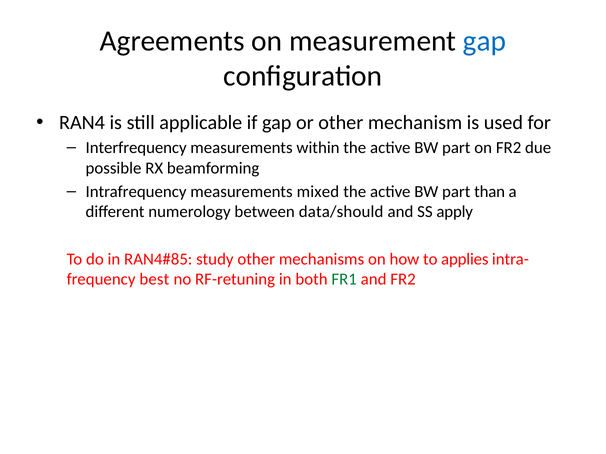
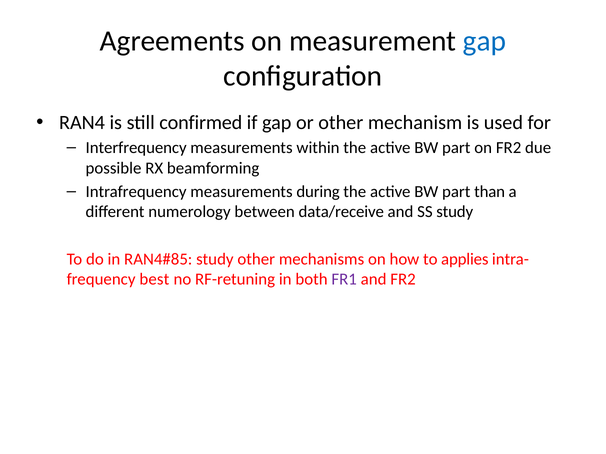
applicable: applicable -> confirmed
mixed: mixed -> during
data/should: data/should -> data/receive
SS apply: apply -> study
FR1 colour: green -> purple
